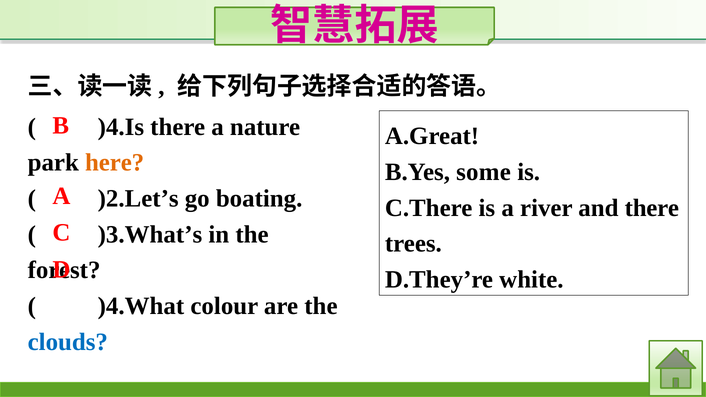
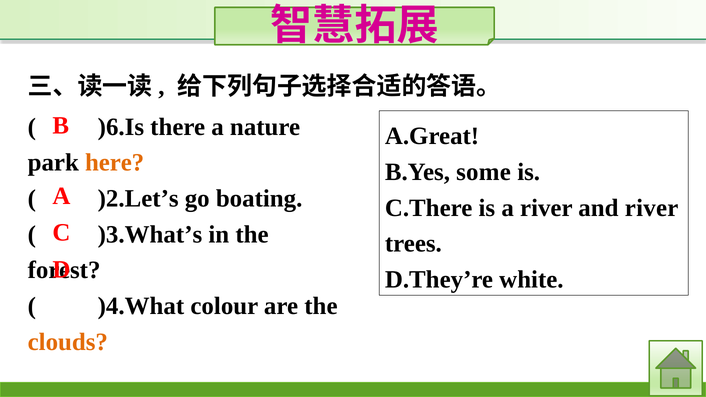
)4.Is: )4.Is -> )6.Is
and there: there -> river
clouds colour: blue -> orange
